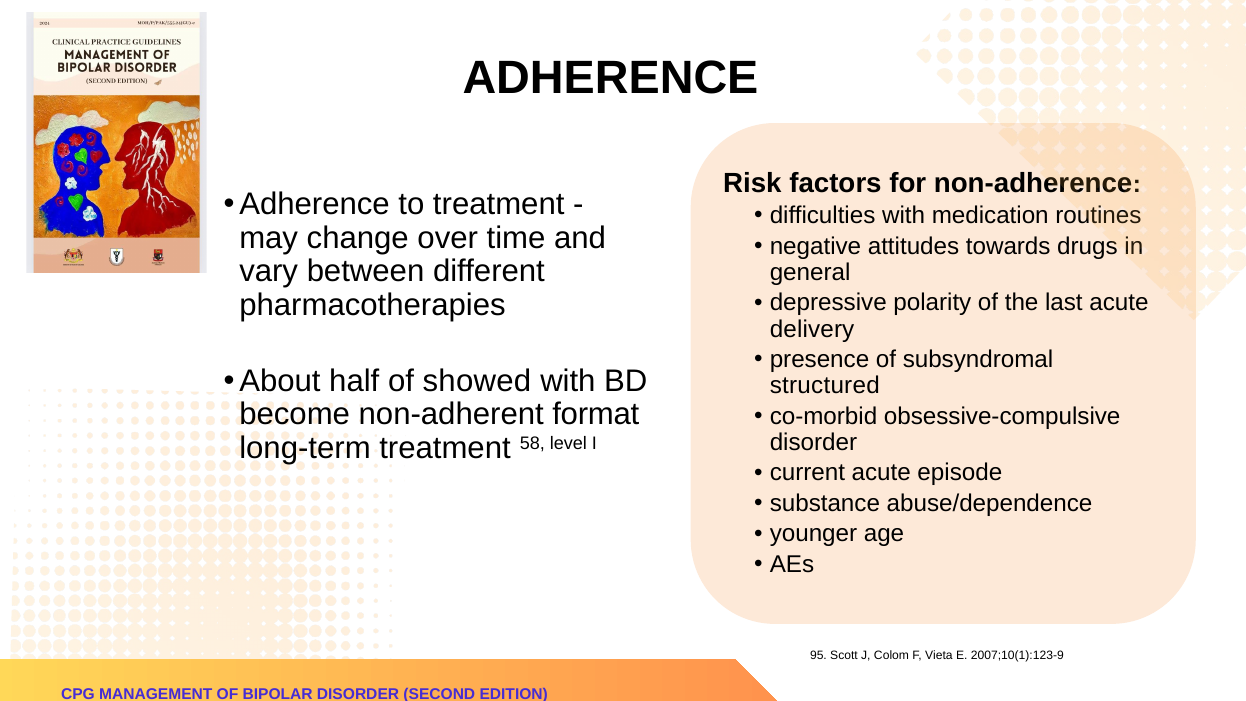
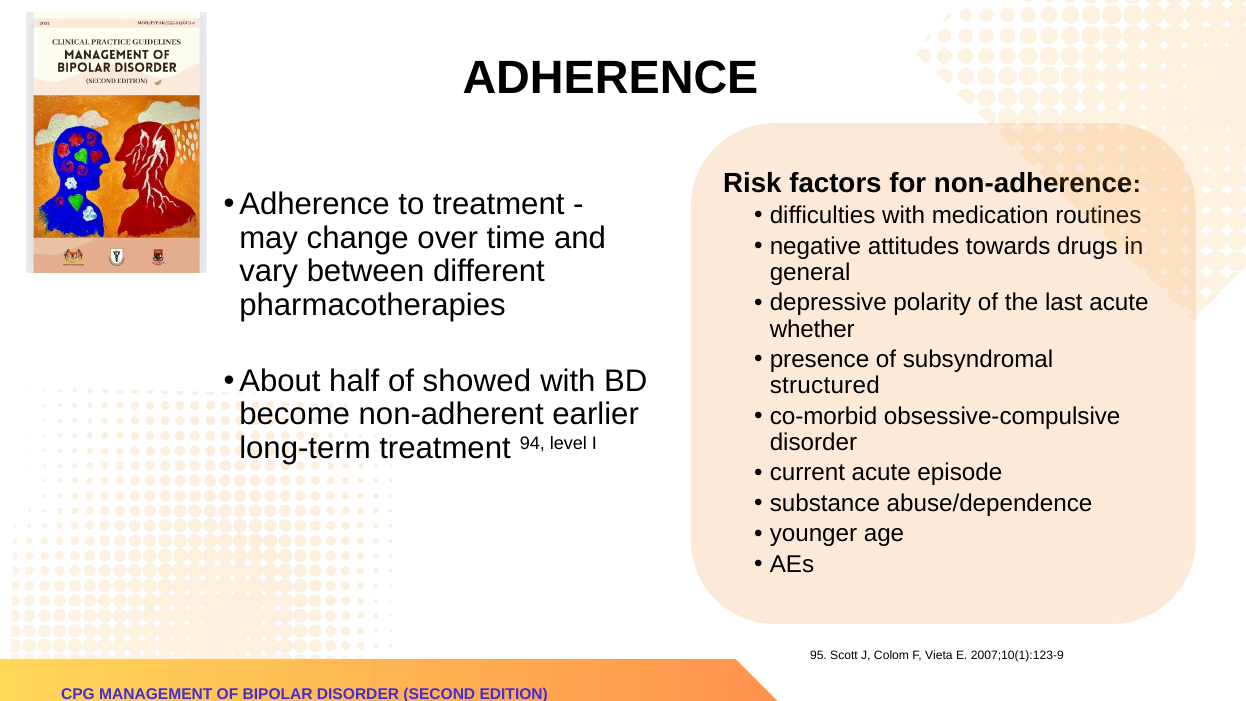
delivery: delivery -> whether
format: format -> earlier
58: 58 -> 94
